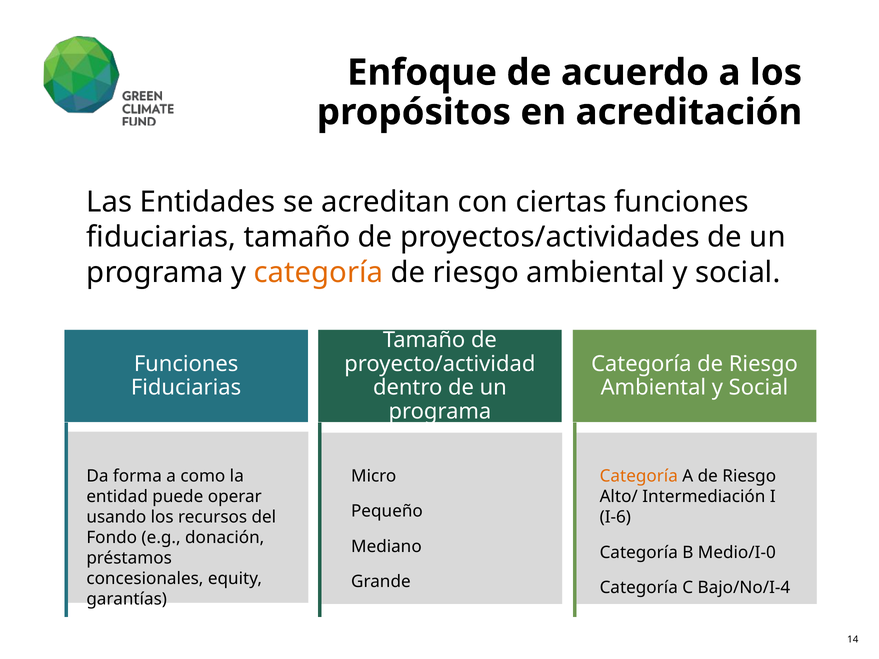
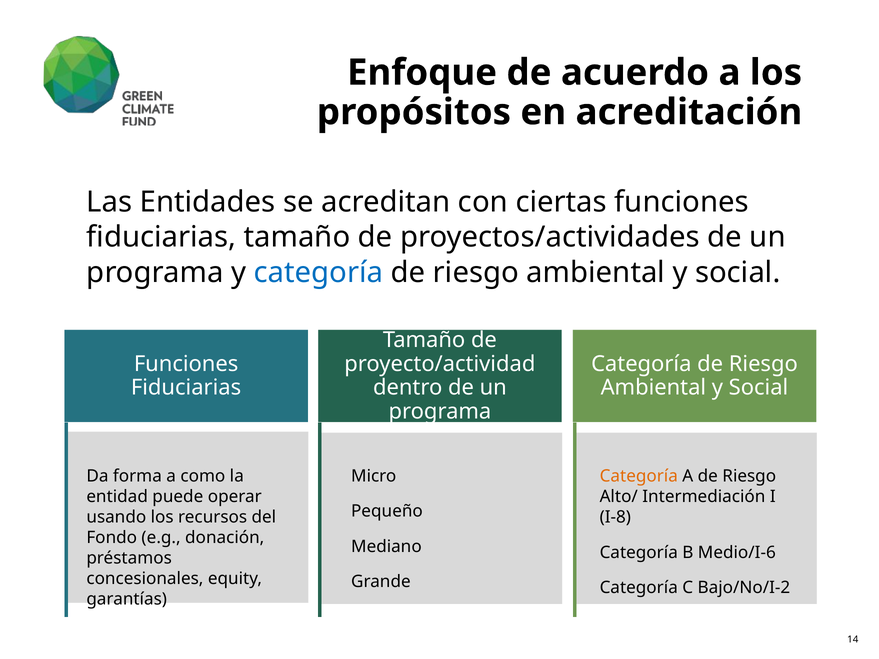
categoría at (318, 272) colour: orange -> blue
I-6: I-6 -> I-8
Medio/I-0: Medio/I-0 -> Medio/I-6
Bajo/No/I-4: Bajo/No/I-4 -> Bajo/No/I-2
